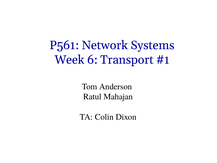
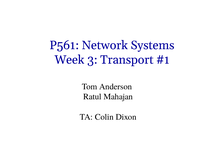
6: 6 -> 3
